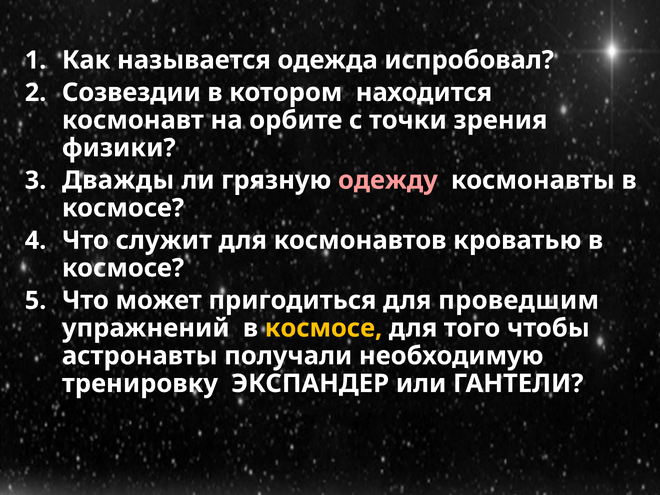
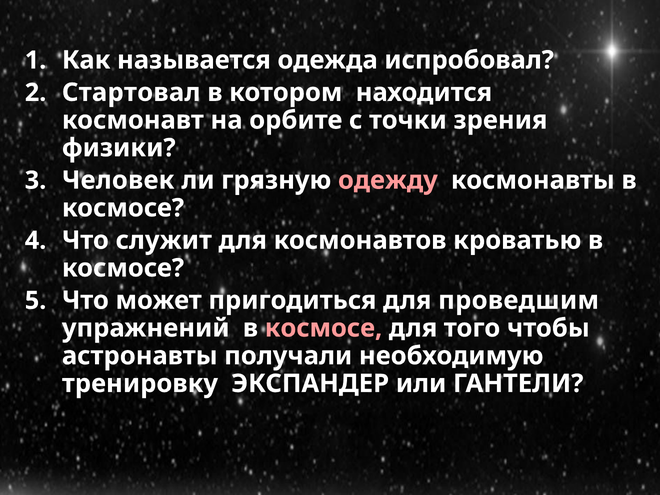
Созвездии: Созвездии -> Стартовал
Дважды: Дважды -> Человек
космосе at (324, 328) colour: yellow -> pink
